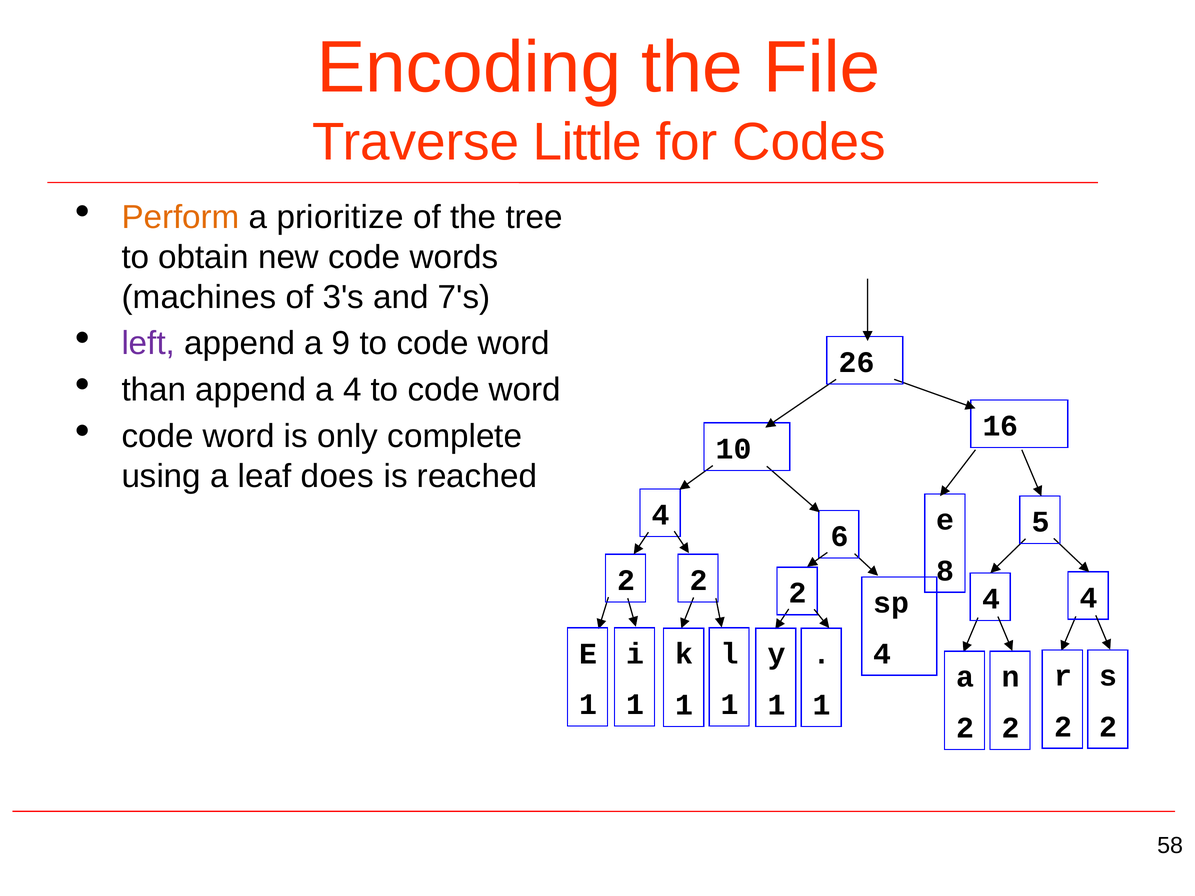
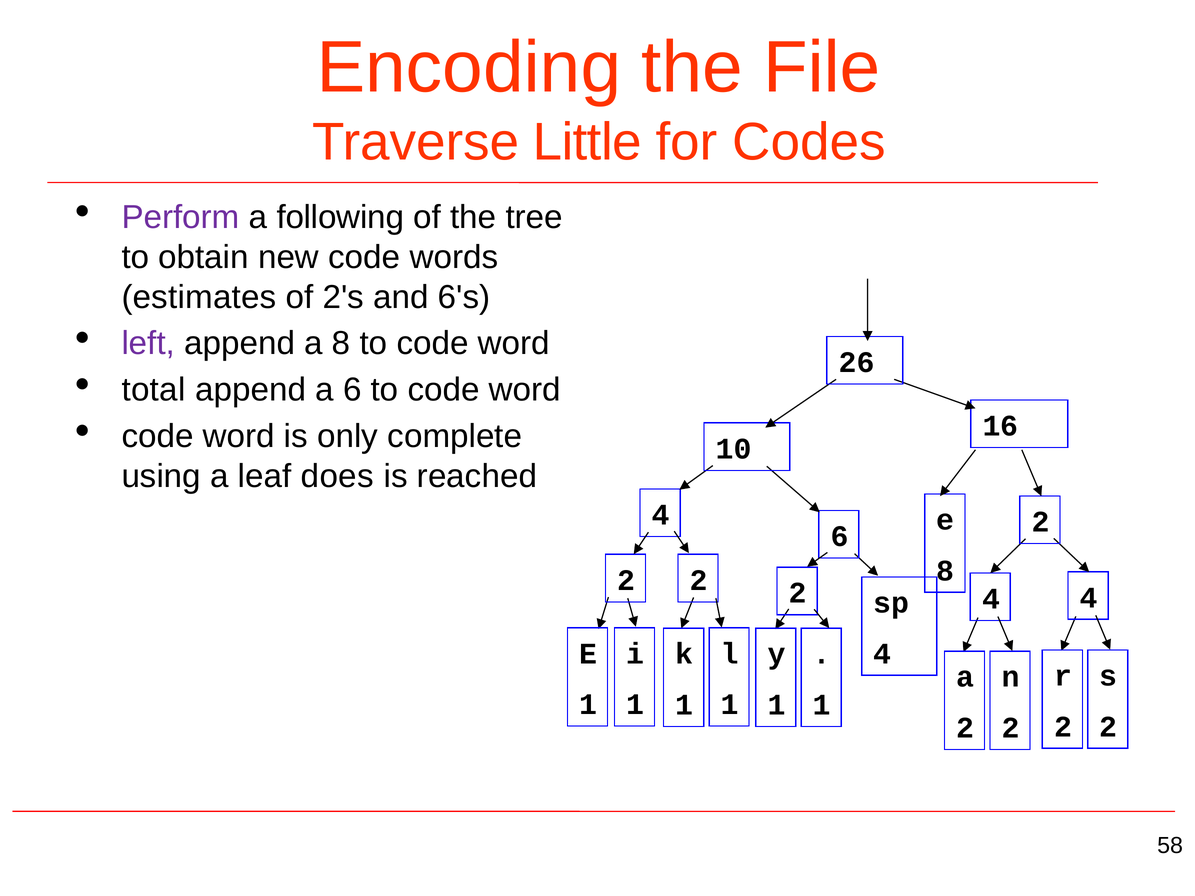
Perform colour: orange -> purple
prioritize: prioritize -> following
machines: machines -> estimates
3's: 3's -> 2's
7's: 7's -> 6's
a 9: 9 -> 8
than: than -> total
a 4: 4 -> 6
6 5: 5 -> 2
